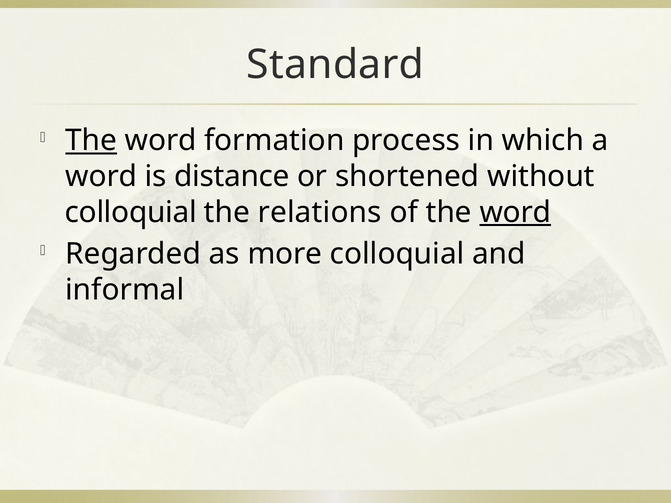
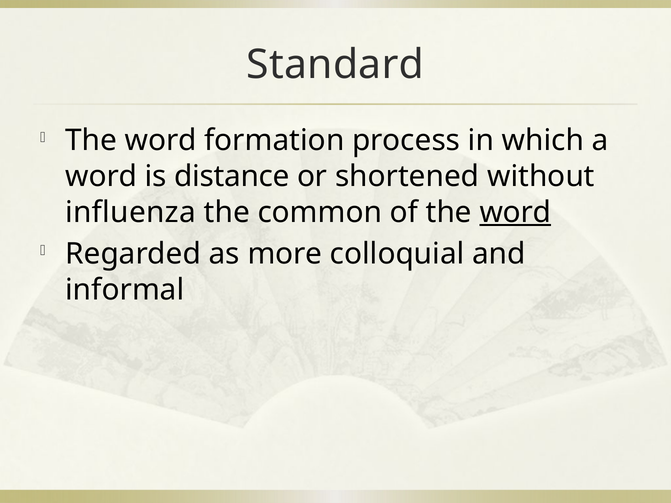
The at (91, 141) underline: present -> none
colloquial at (131, 212): colloquial -> influenza
relations: relations -> common
